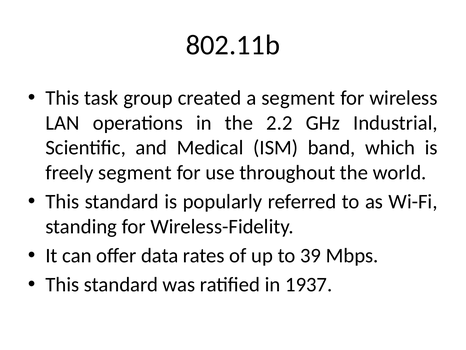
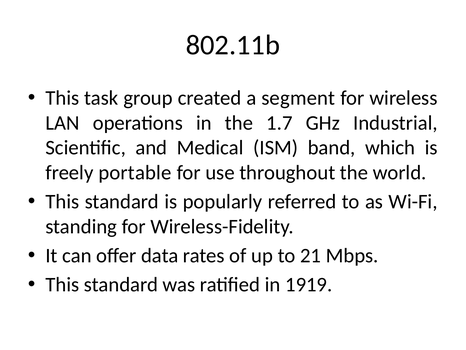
2.2: 2.2 -> 1.7
freely segment: segment -> portable
39: 39 -> 21
1937: 1937 -> 1919
